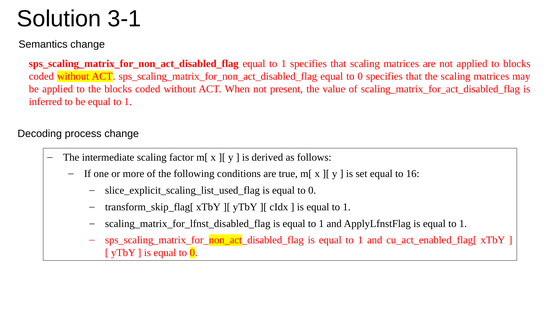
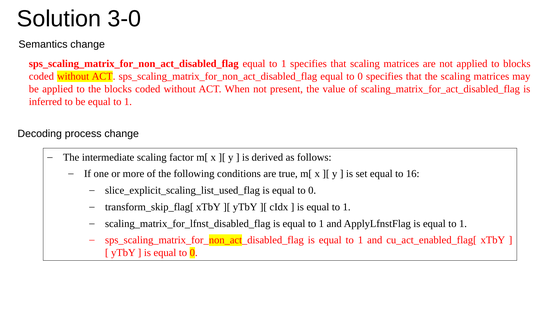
3-1: 3-1 -> 3-0
